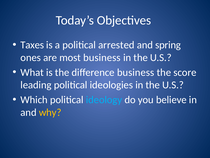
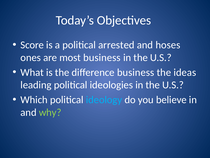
Taxes: Taxes -> Score
spring: spring -> hoses
score: score -> ideas
why colour: yellow -> light green
